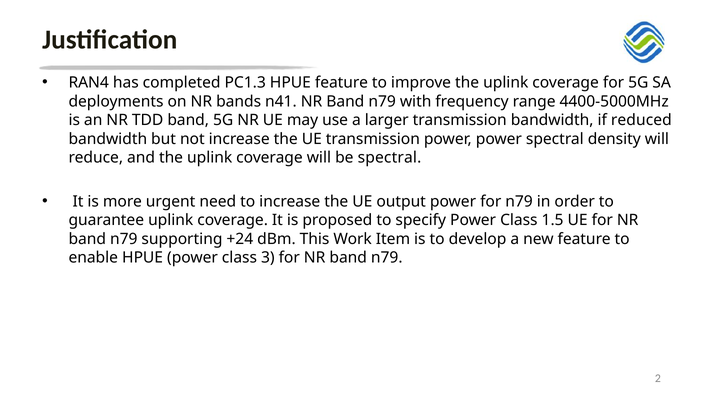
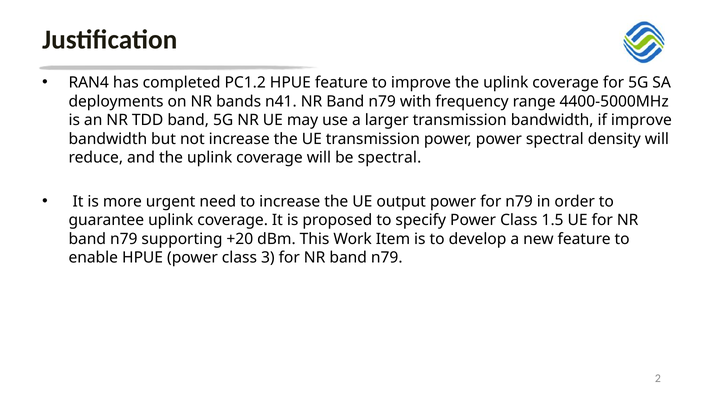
PC1.3: PC1.3 -> PC1.2
if reduced: reduced -> improve
+24: +24 -> +20
